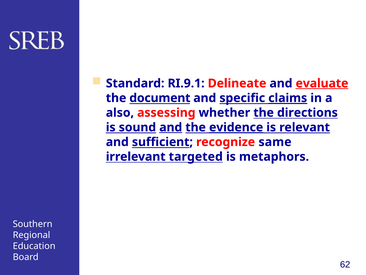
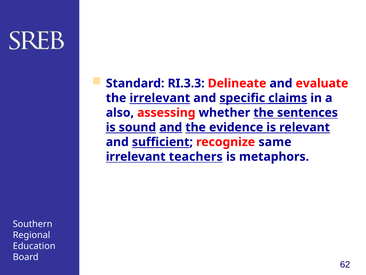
RI.9.1: RI.9.1 -> RI.3.3
evaluate underline: present -> none
the document: document -> irrelevant
directions: directions -> sentences
evidence underline: present -> none
targeted: targeted -> teachers
